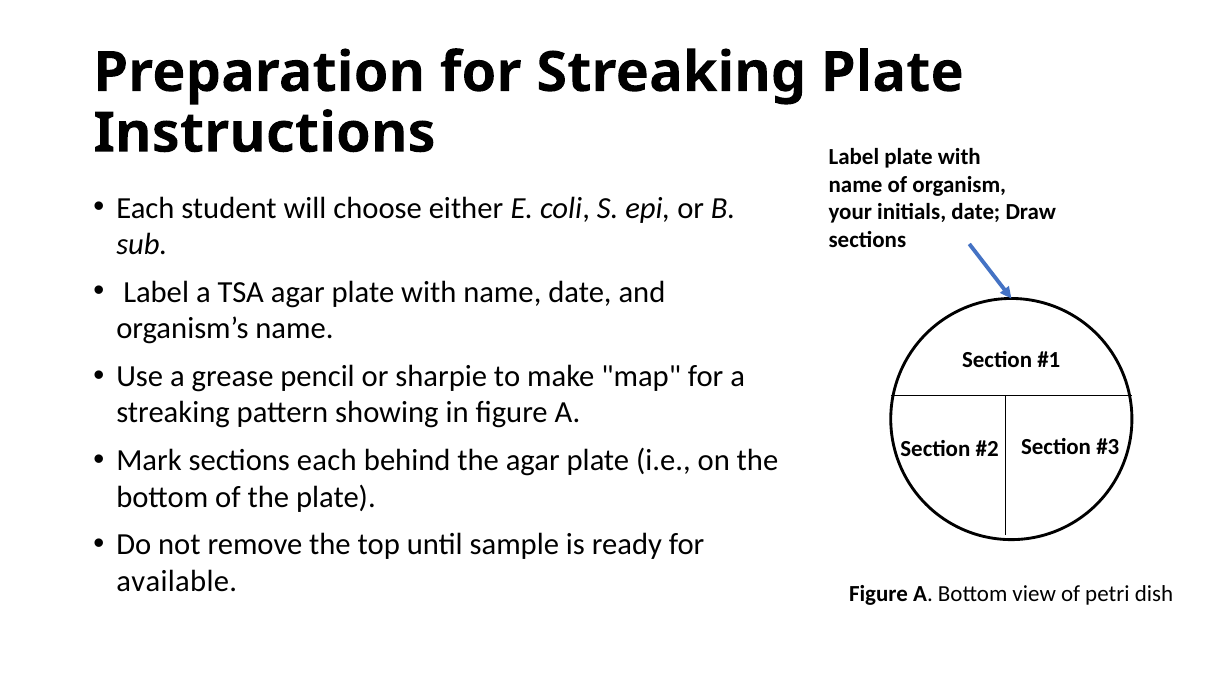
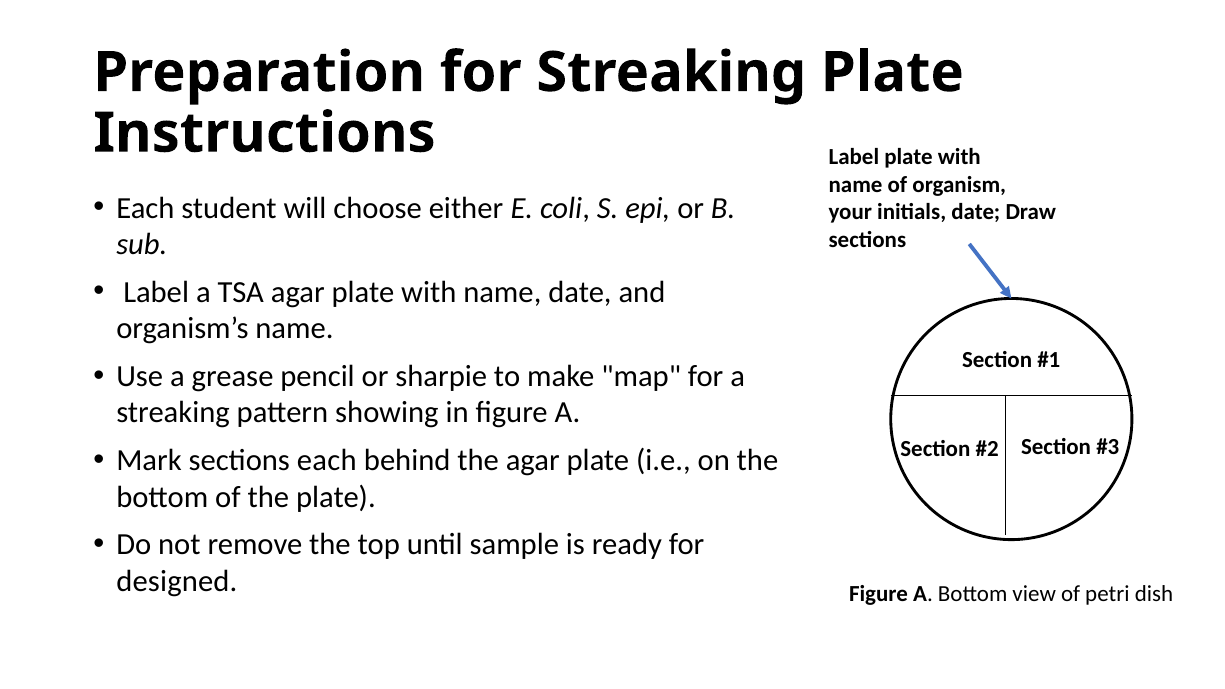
available: available -> designed
